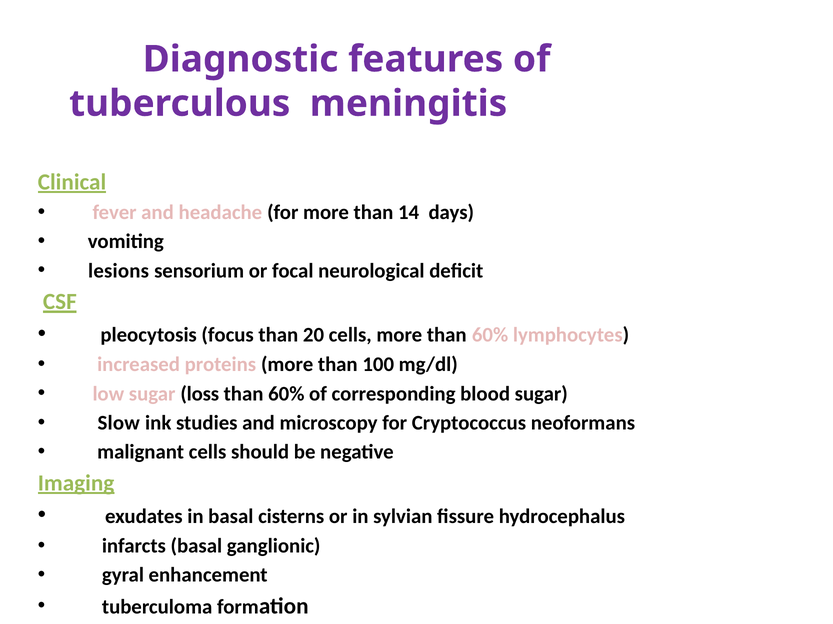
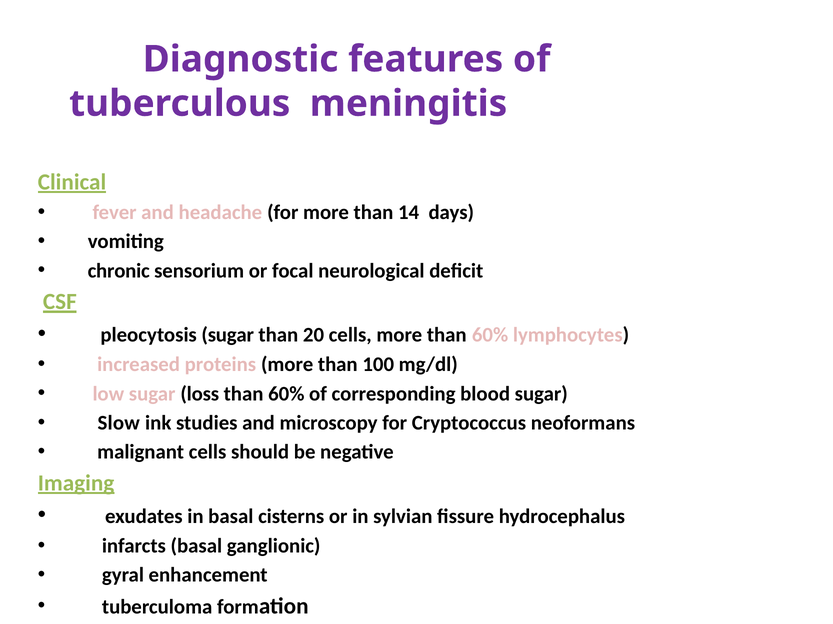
lesions: lesions -> chronic
pleocytosis focus: focus -> sugar
